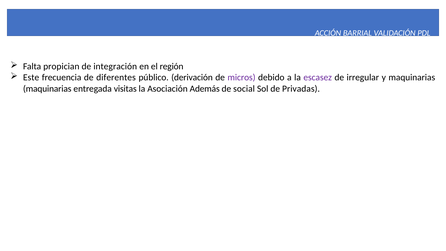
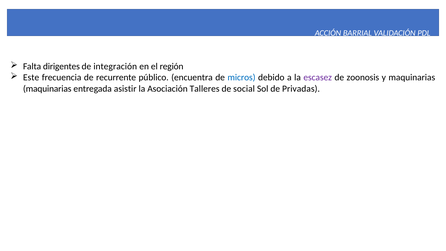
propician: propician -> dirigentes
diferentes: diferentes -> recurrente
derivación: derivación -> encuentra
micros colour: purple -> blue
irregular: irregular -> zoonosis
visitas: visitas -> asistir
Además: Además -> Talleres
